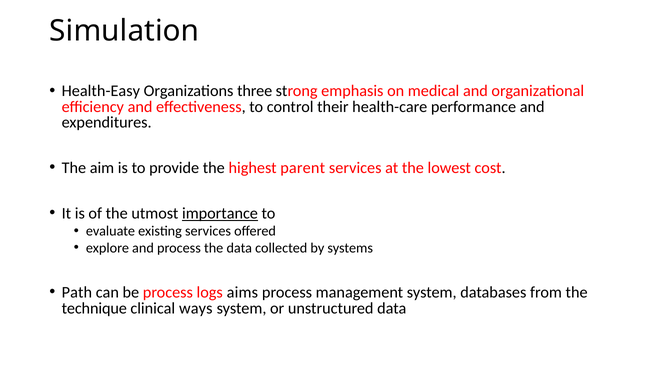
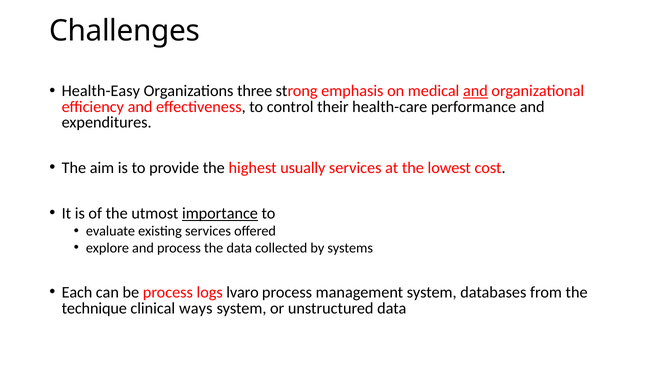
Simulation: Simulation -> Challenges
and at (475, 91) underline: none -> present
parent: parent -> usually
Path: Path -> Each
aims: aims -> lvaro
